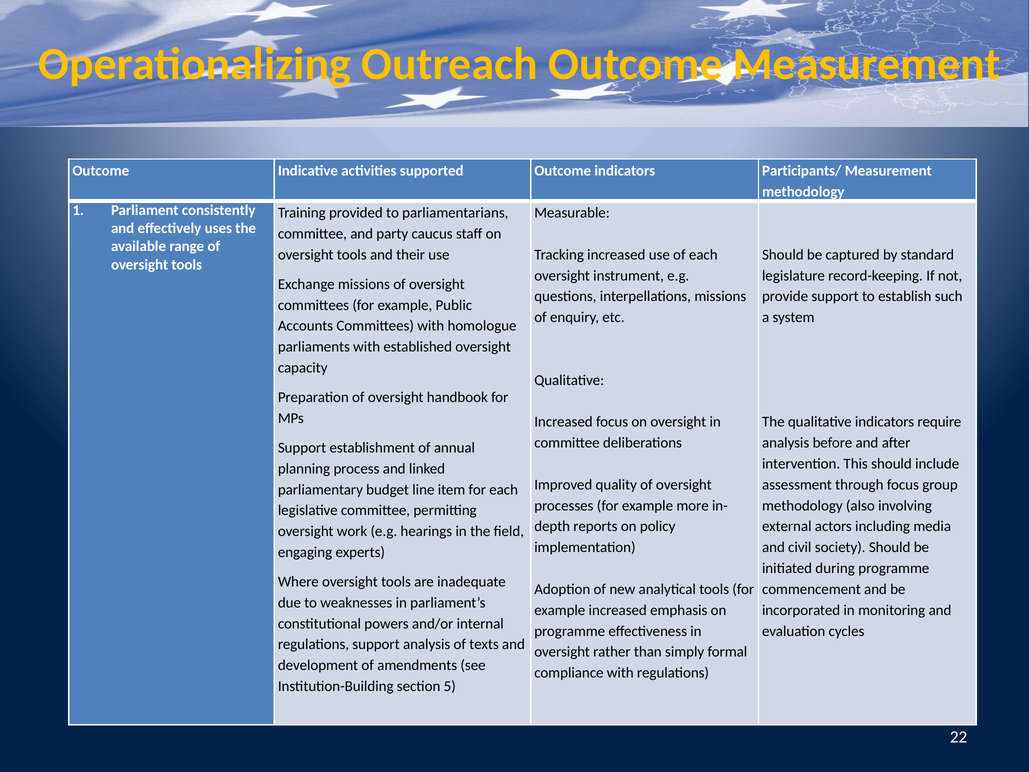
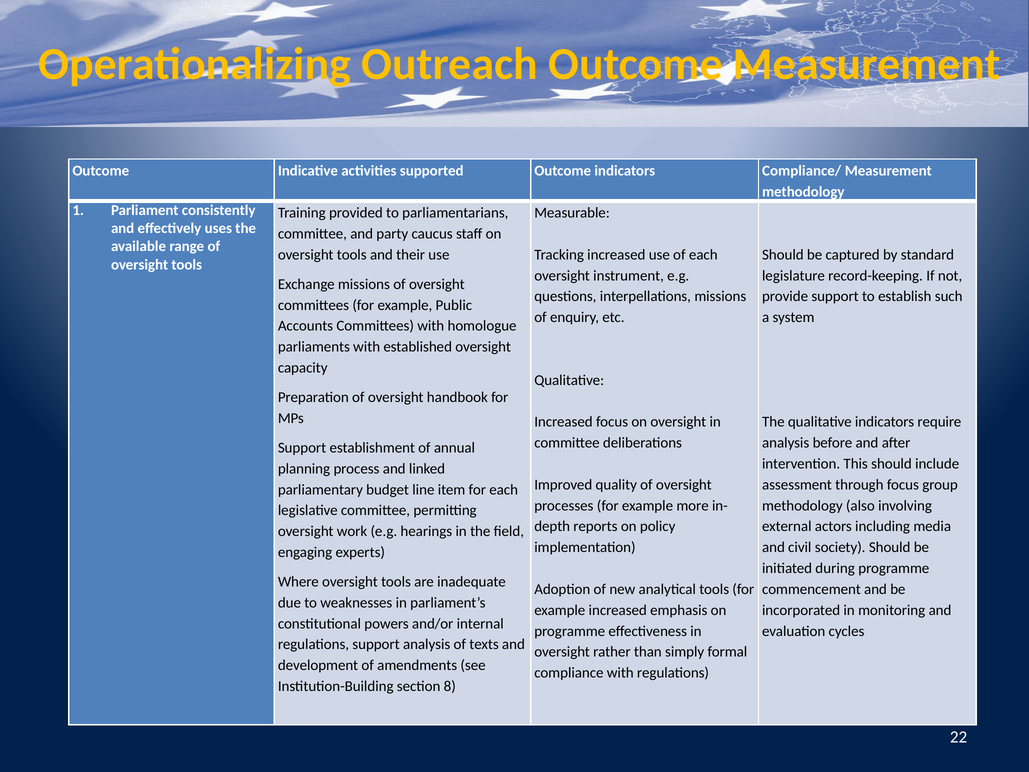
Participants/: Participants/ -> Compliance/
5: 5 -> 8
